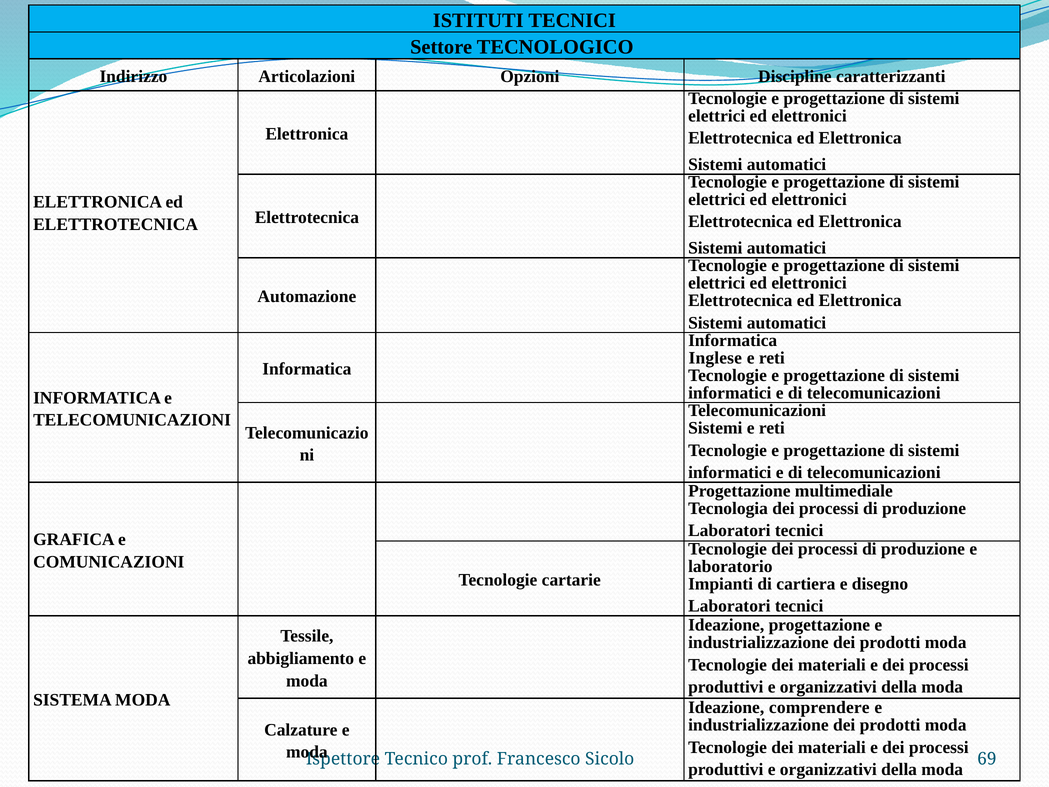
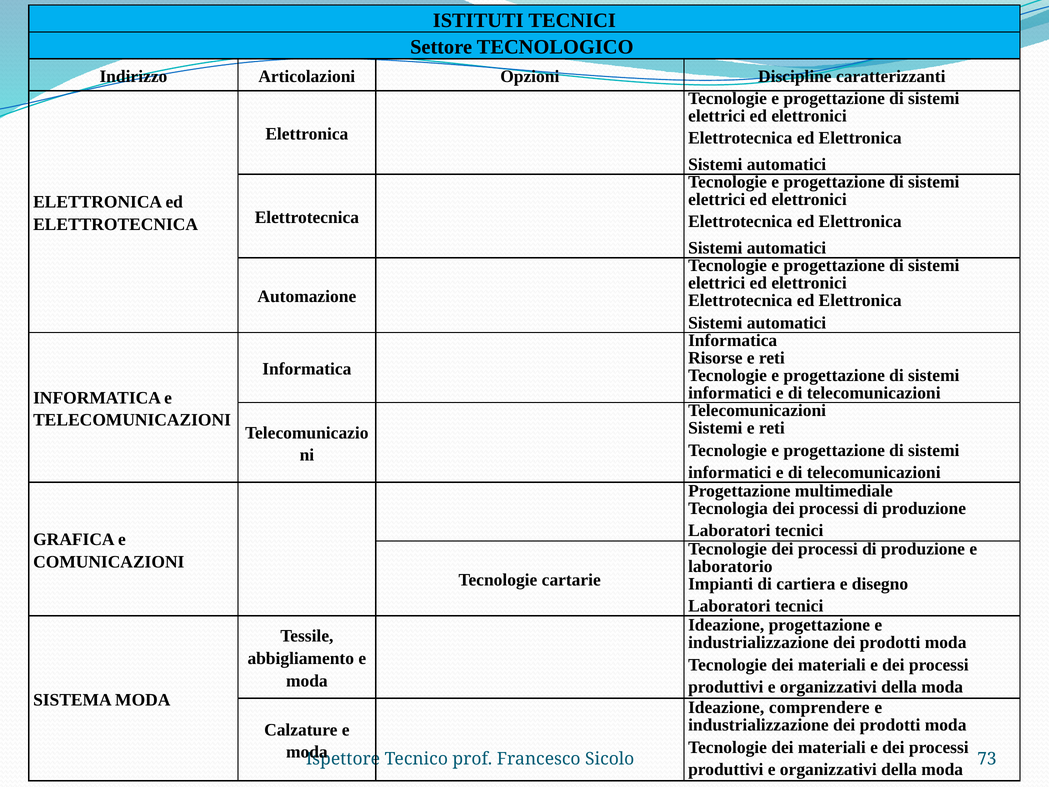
Inglese: Inglese -> Risorse
69: 69 -> 73
